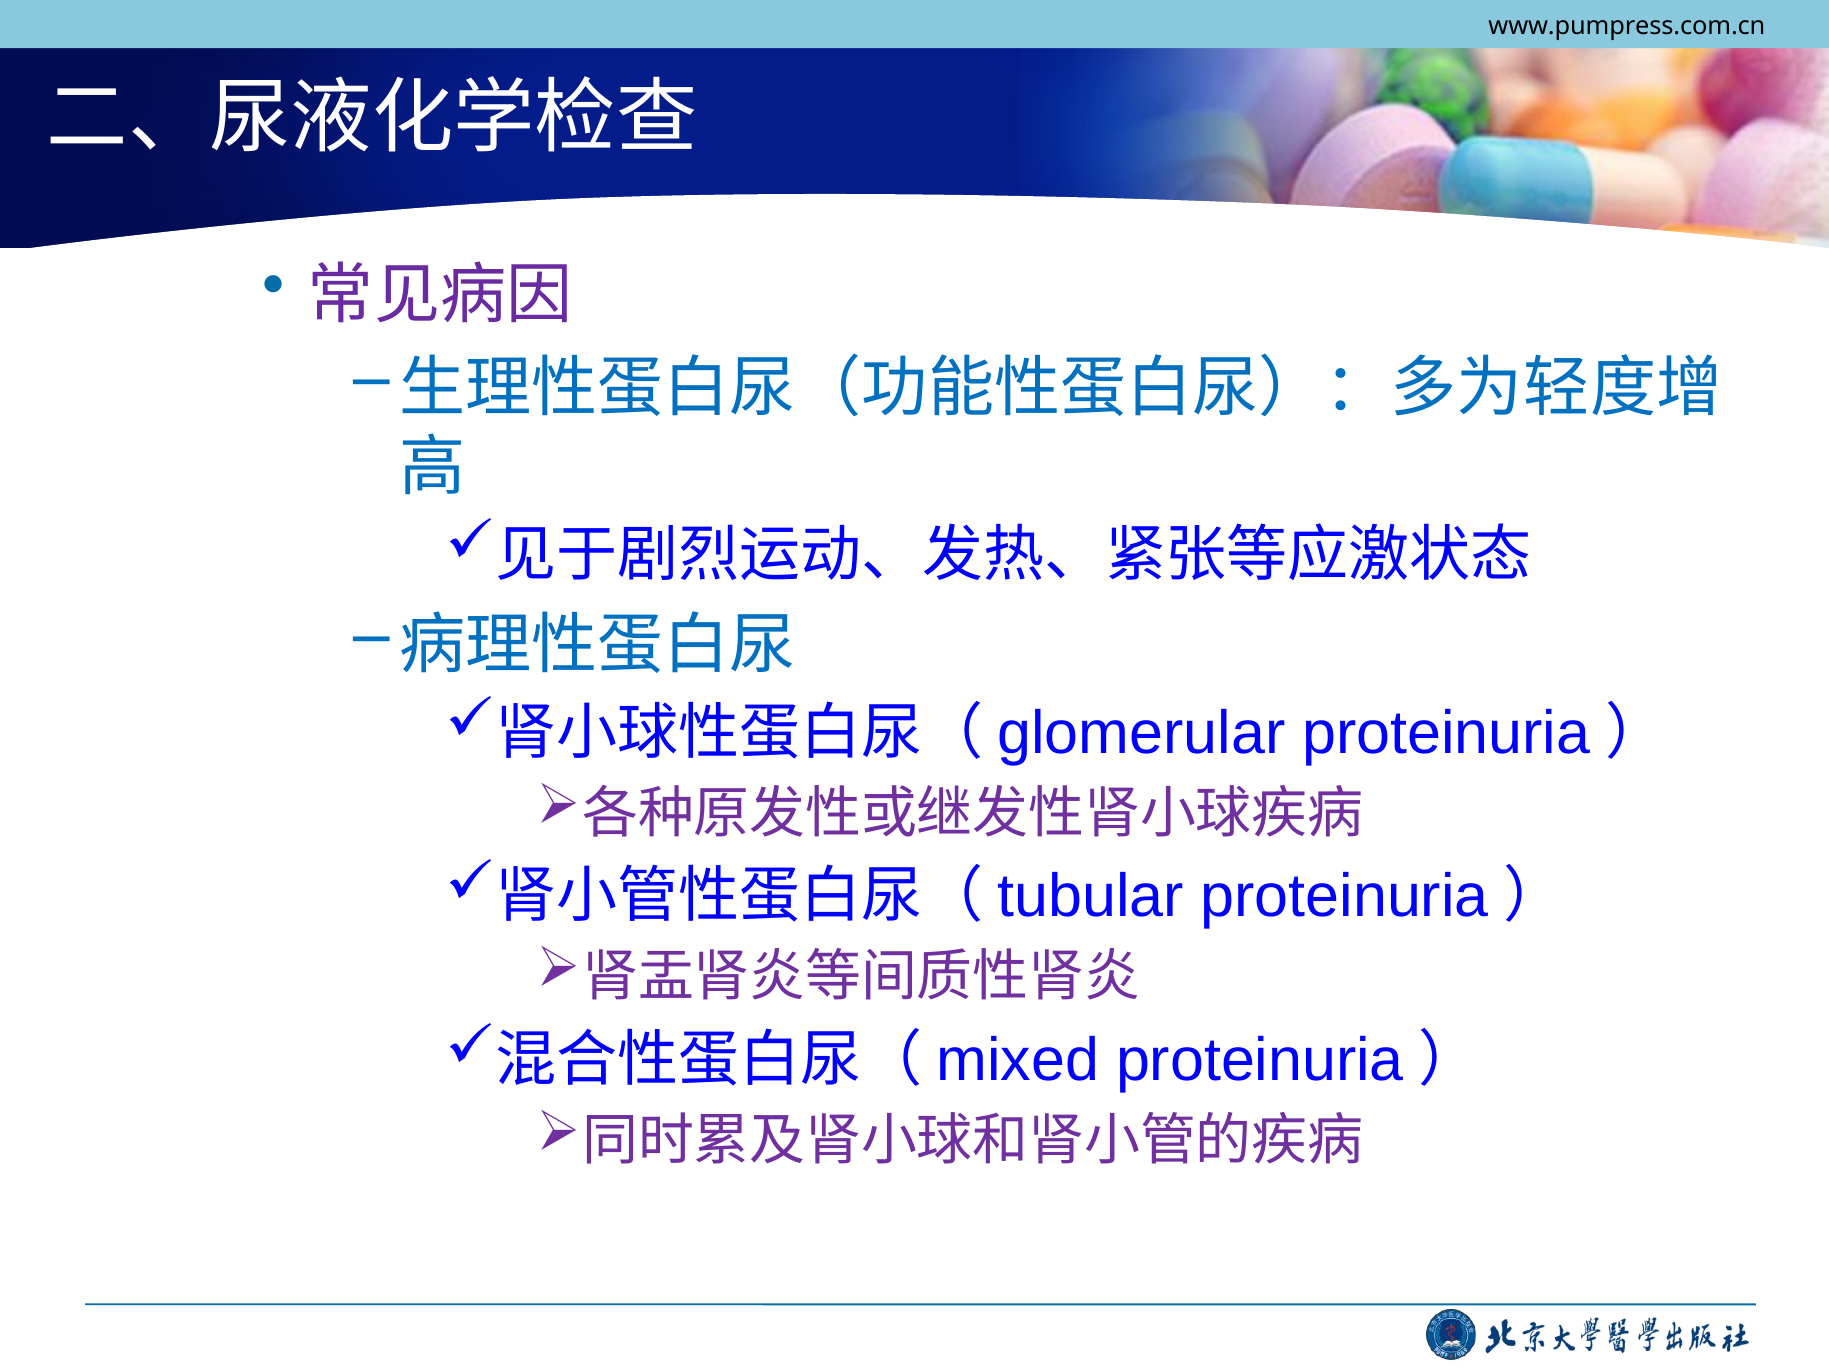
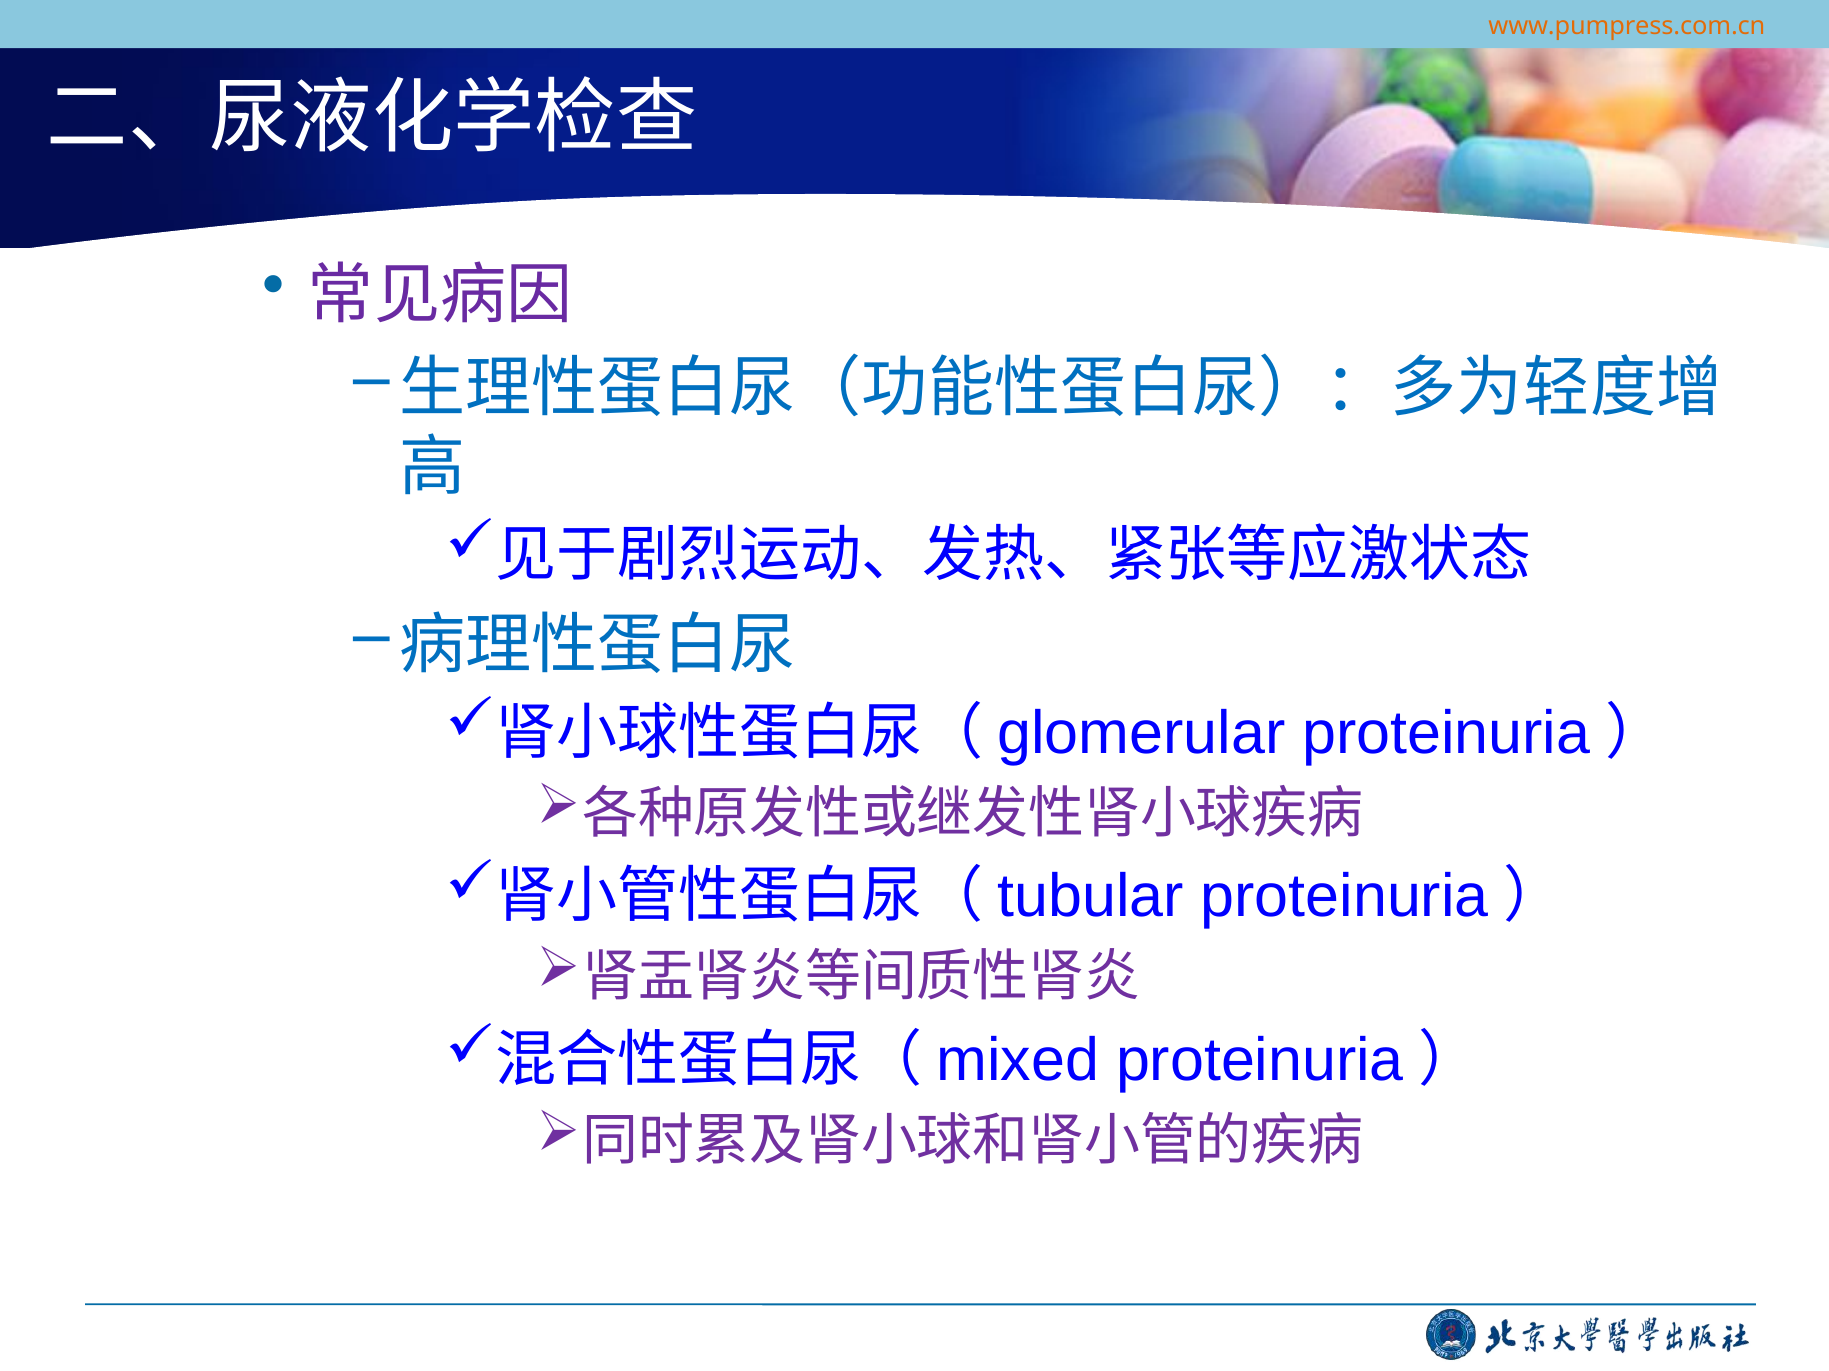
www.pumpress.com.cn colour: black -> orange
